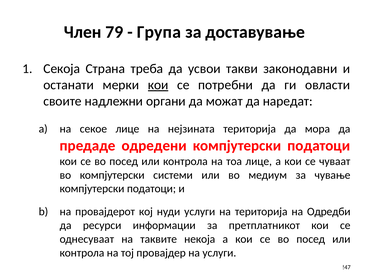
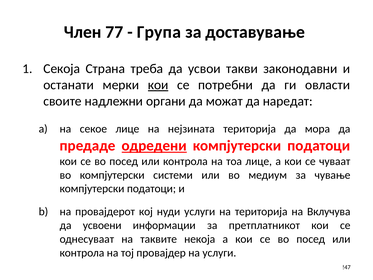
79: 79 -> 77
одредени underline: none -> present
Одредби: Одредби -> Вклучува
ресурси: ресурси -> усвоени
